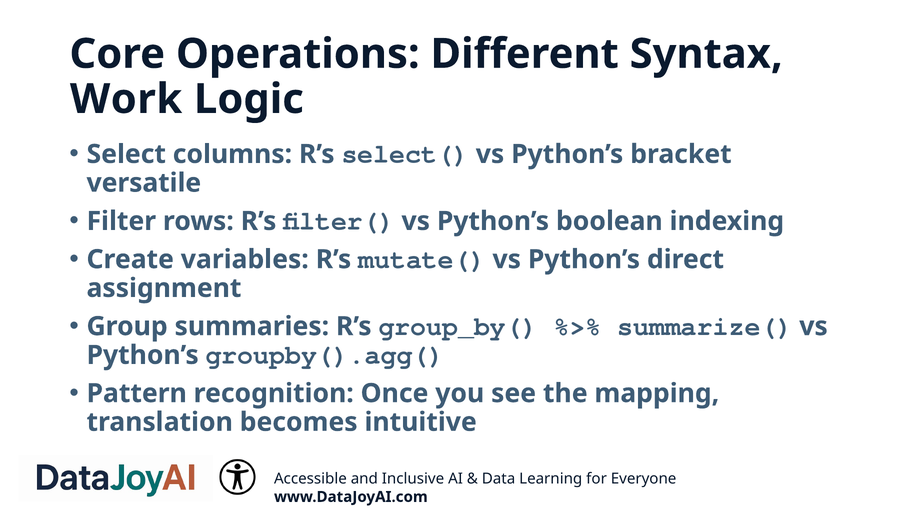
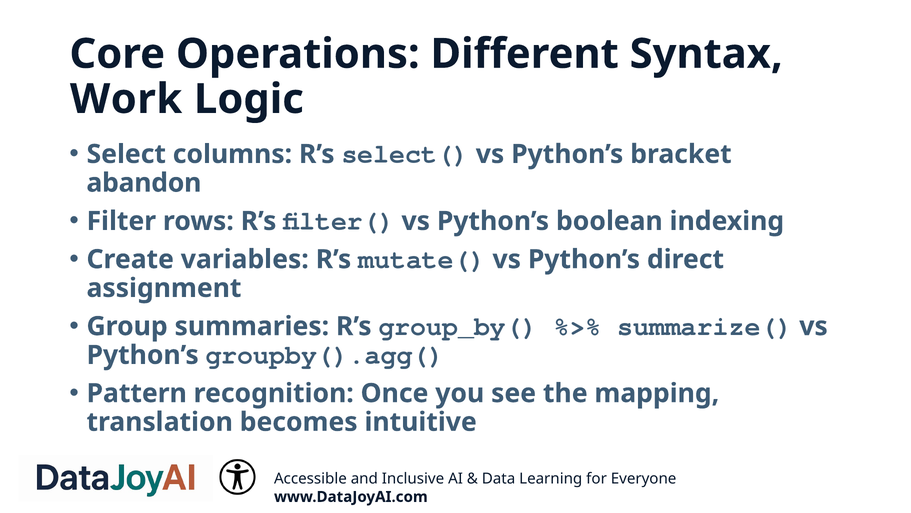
versatile: versatile -> abandon
